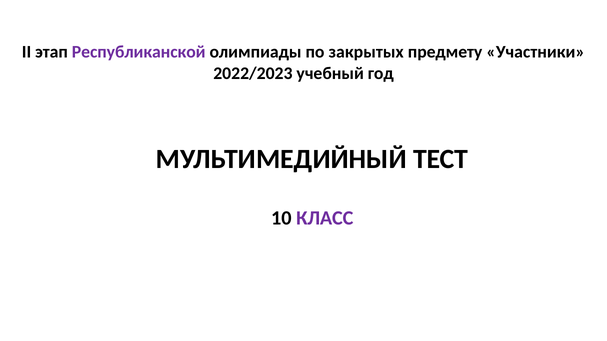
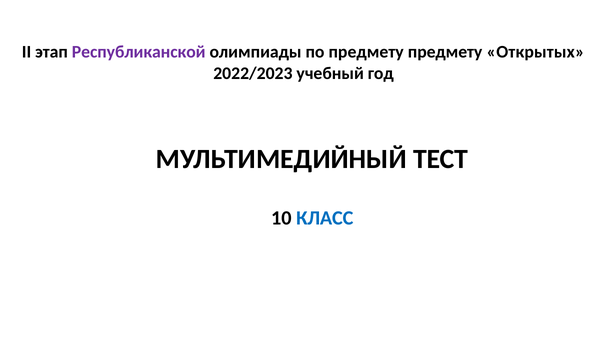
по закрытых: закрытых -> предмету
Участники: Участники -> Открытых
КЛАСС colour: purple -> blue
